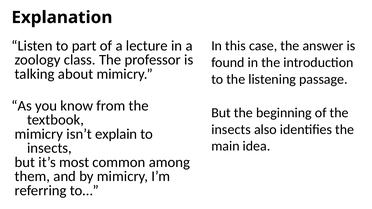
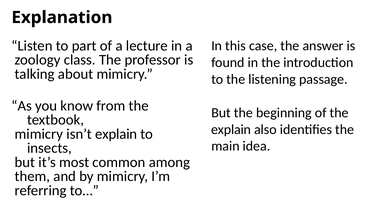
insects at (231, 130): insects -> explain
